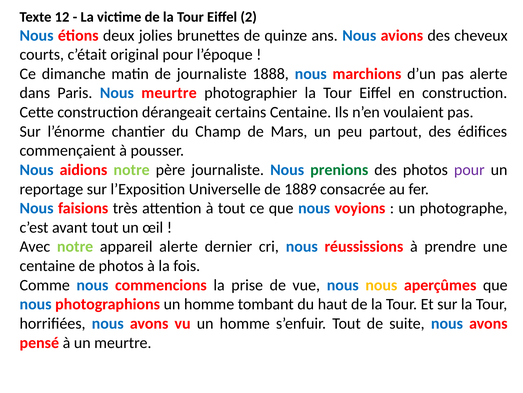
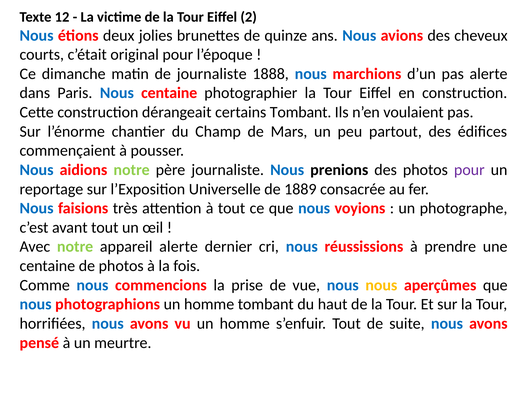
Nous meurtre: meurtre -> centaine
certains Centaine: Centaine -> Tombant
prenions colour: green -> black
